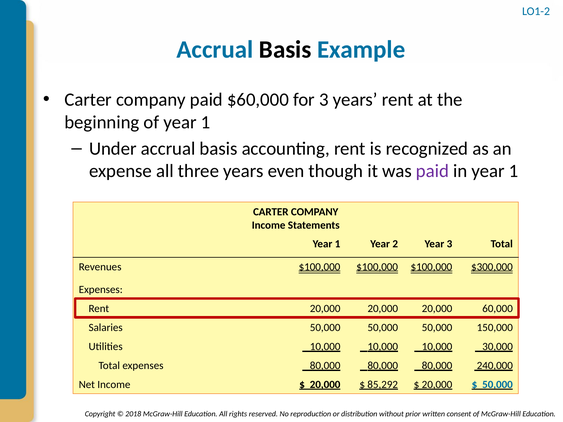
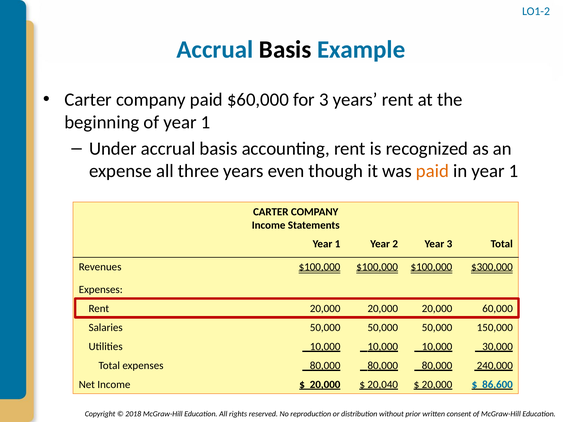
paid at (432, 171) colour: purple -> orange
85,292: 85,292 -> 20,040
50,000 at (498, 385): 50,000 -> 86,600
